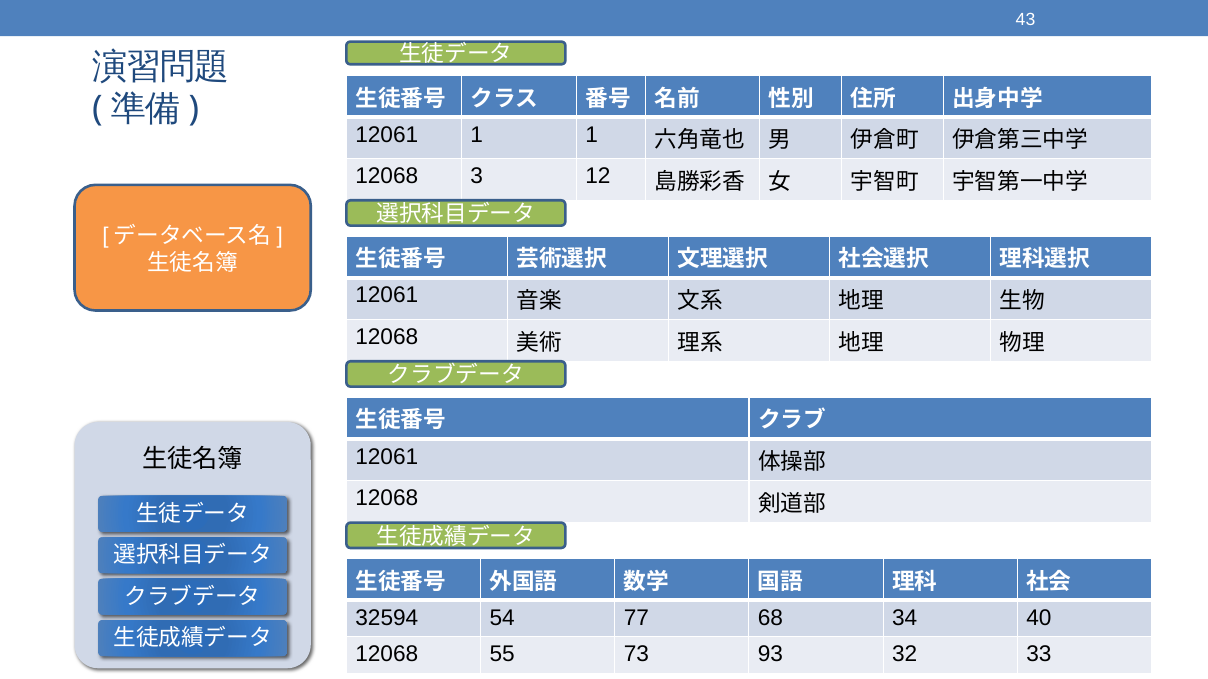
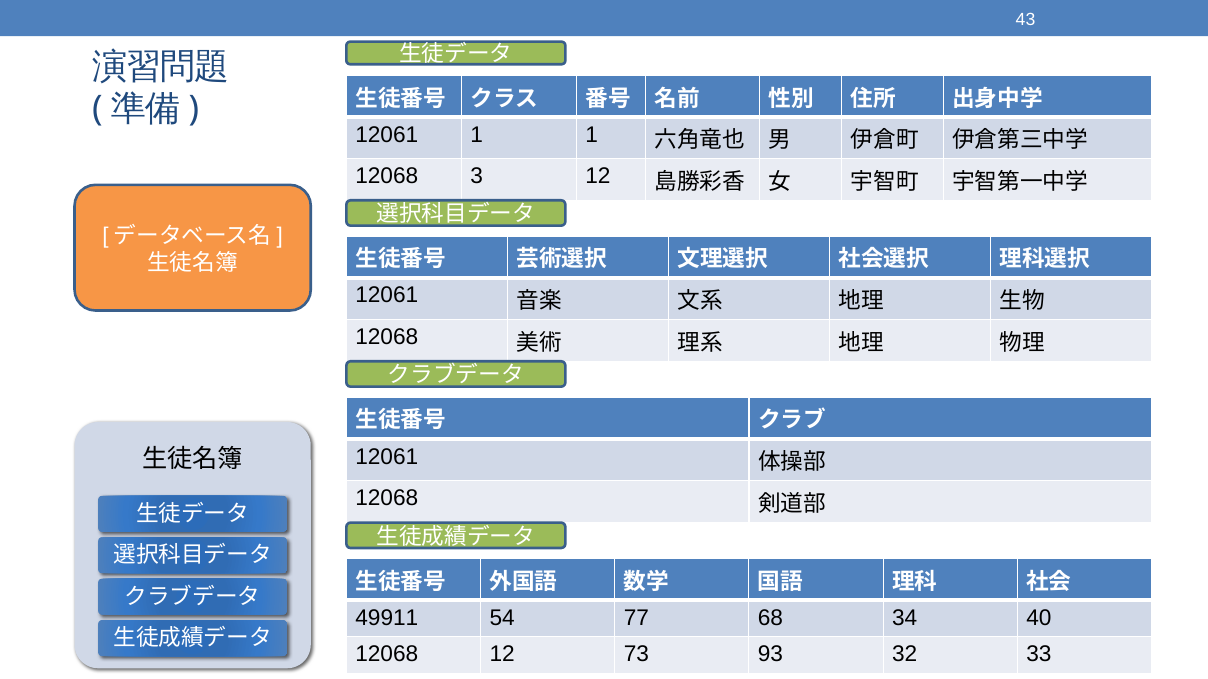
32594: 32594 -> 49911
12068 55: 55 -> 12
